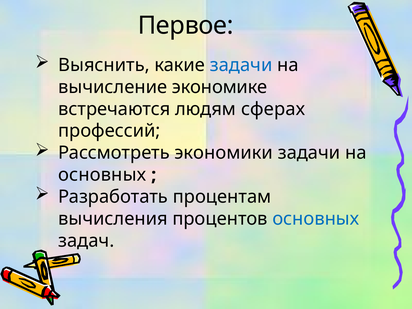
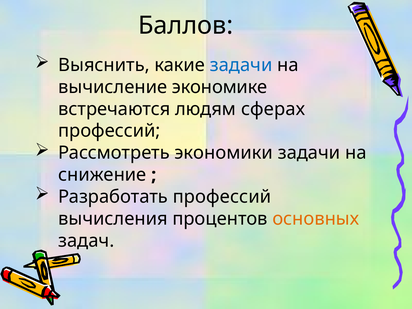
Первое: Первое -> Баллов
основных at (102, 175): основных -> снижение
Разработать процентам: процентам -> профессий
основных at (316, 219) colour: blue -> orange
